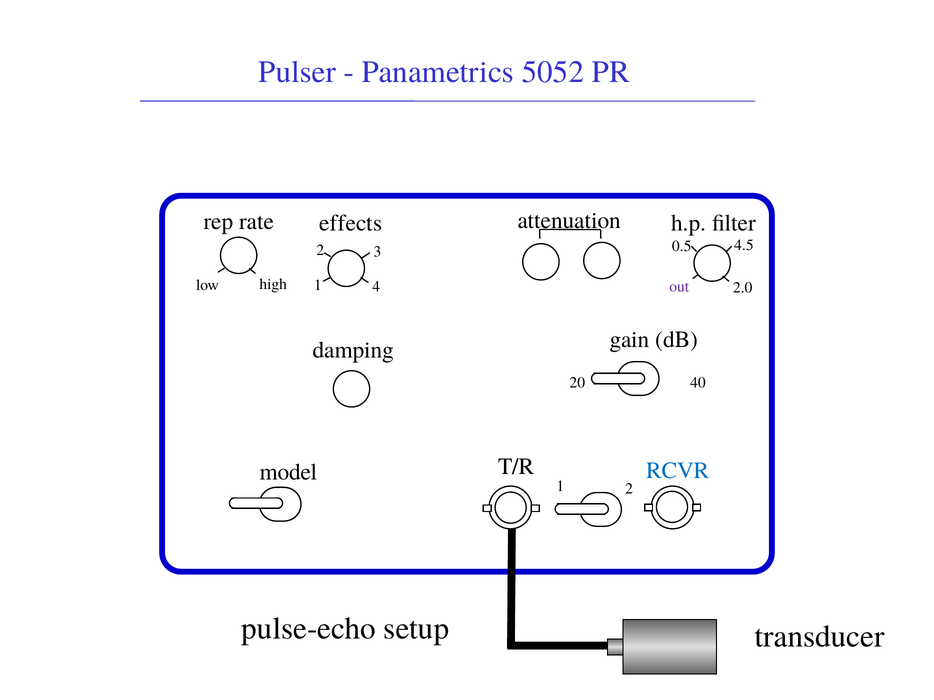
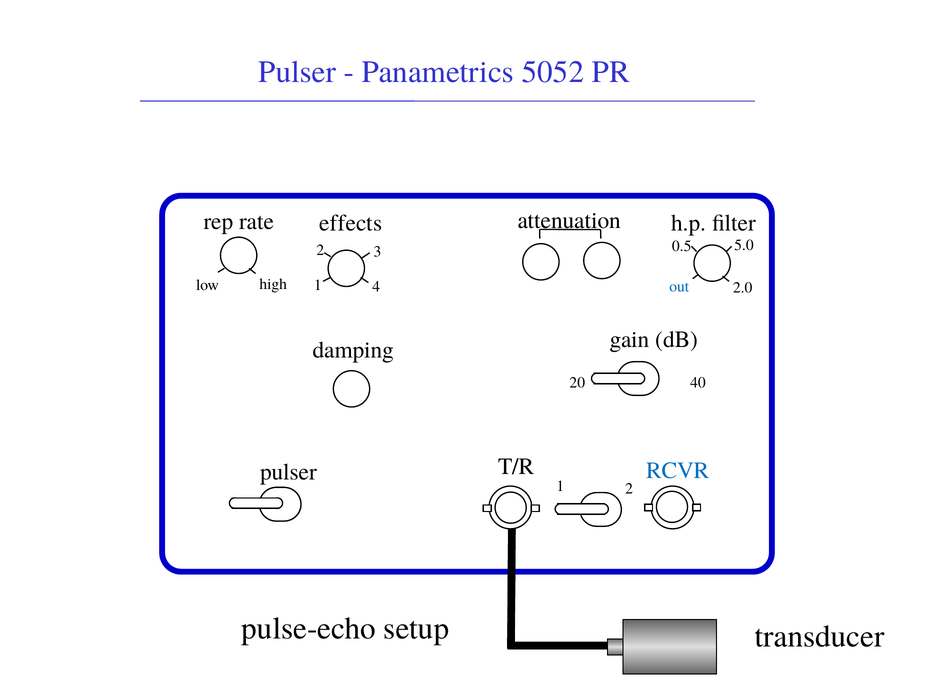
4.5: 4.5 -> 5.0
out colour: purple -> blue
model at (289, 472): model -> pulser
